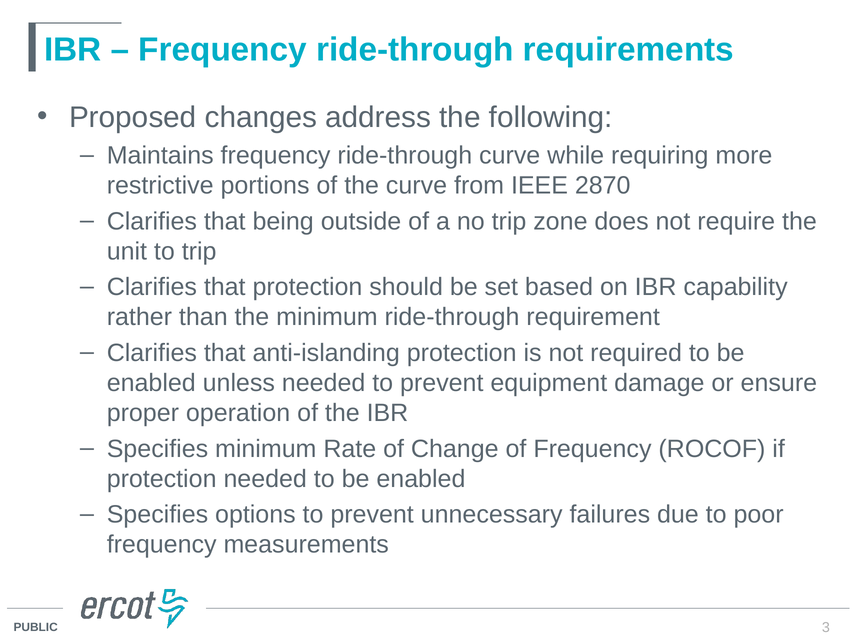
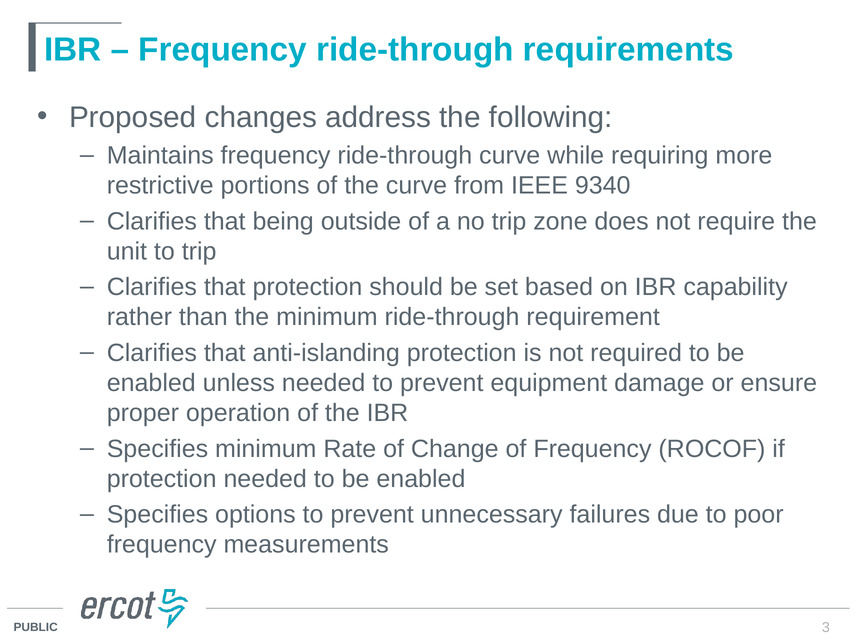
2870: 2870 -> 9340
